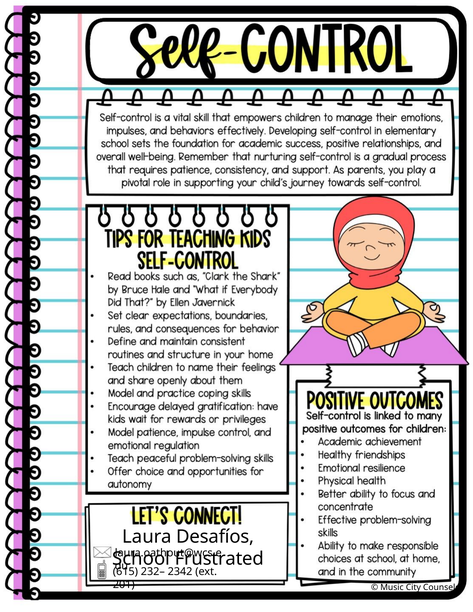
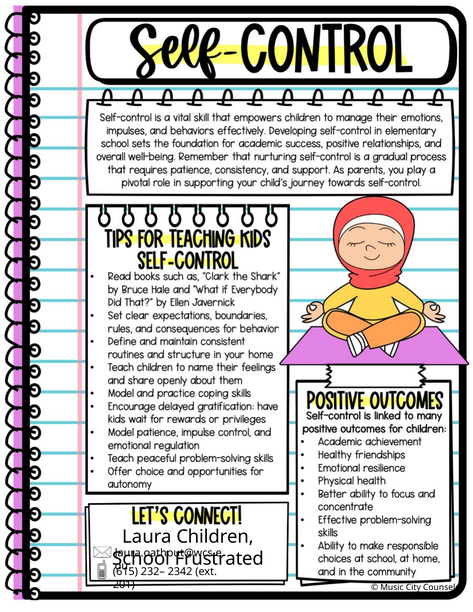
Desafíos: Desafíos -> Children
